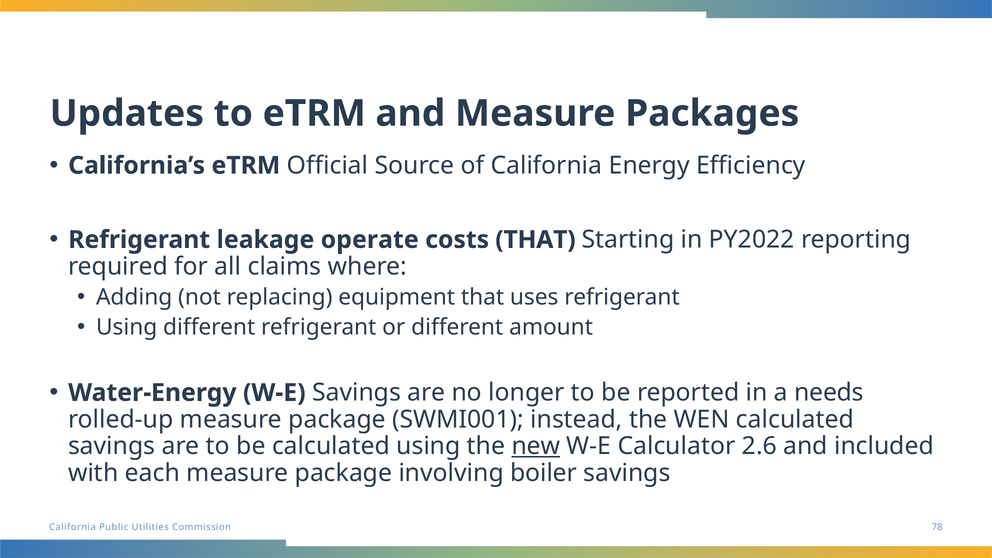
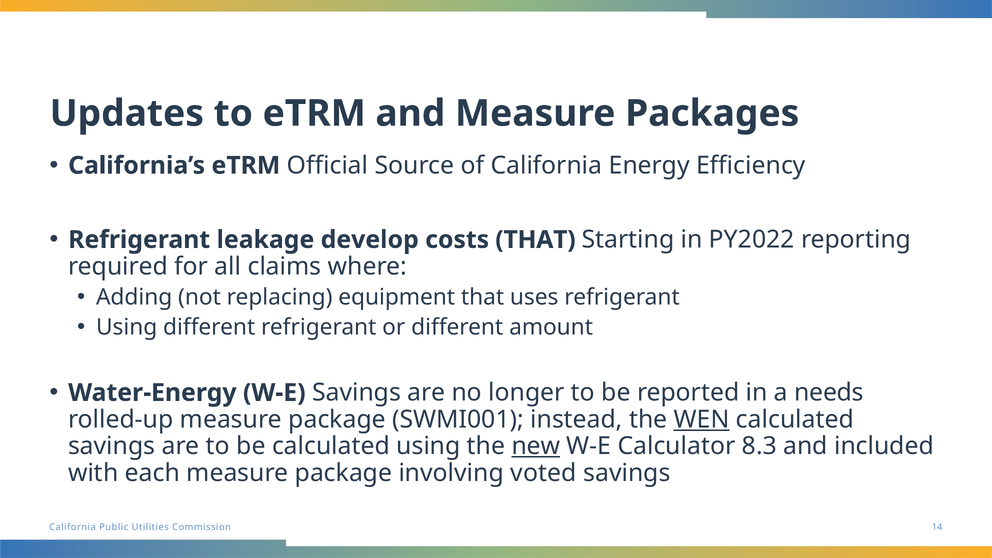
operate: operate -> develop
WEN underline: none -> present
2.6: 2.6 -> 8.3
boiler: boiler -> voted
78: 78 -> 14
